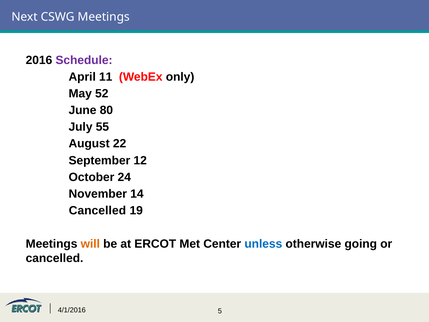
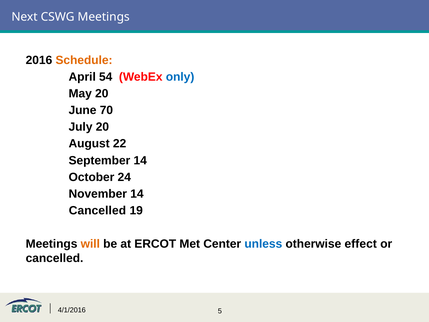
Schedule colour: purple -> orange
11: 11 -> 54
only colour: black -> blue
May 52: 52 -> 20
80: 80 -> 70
July 55: 55 -> 20
September 12: 12 -> 14
going: going -> effect
